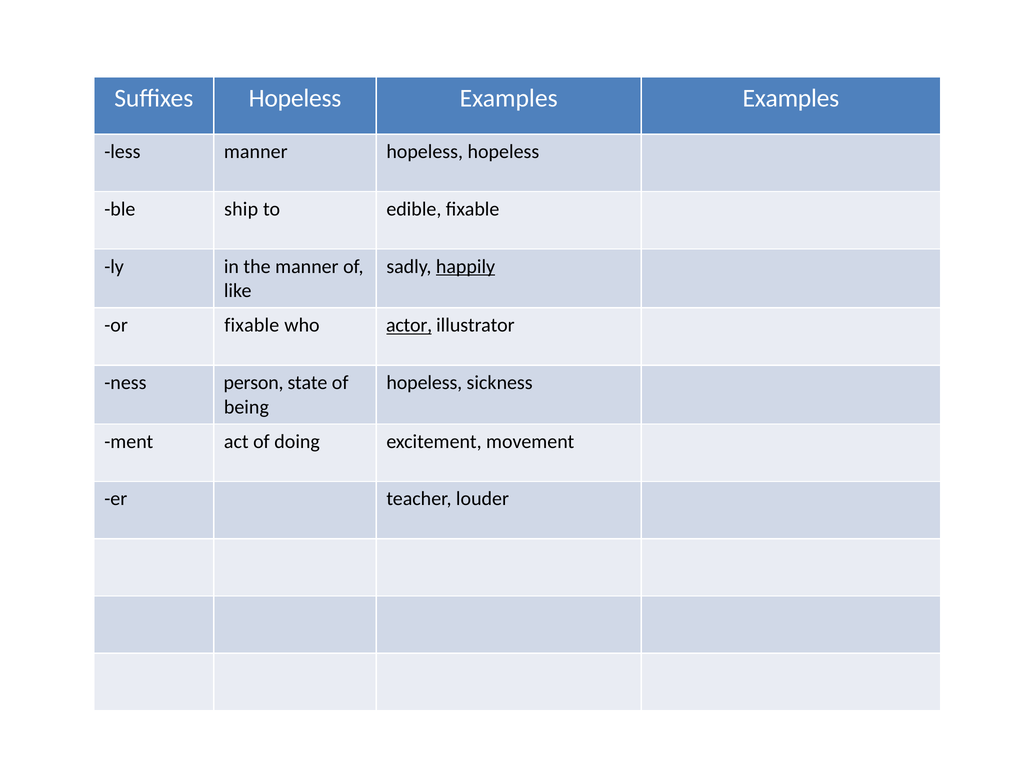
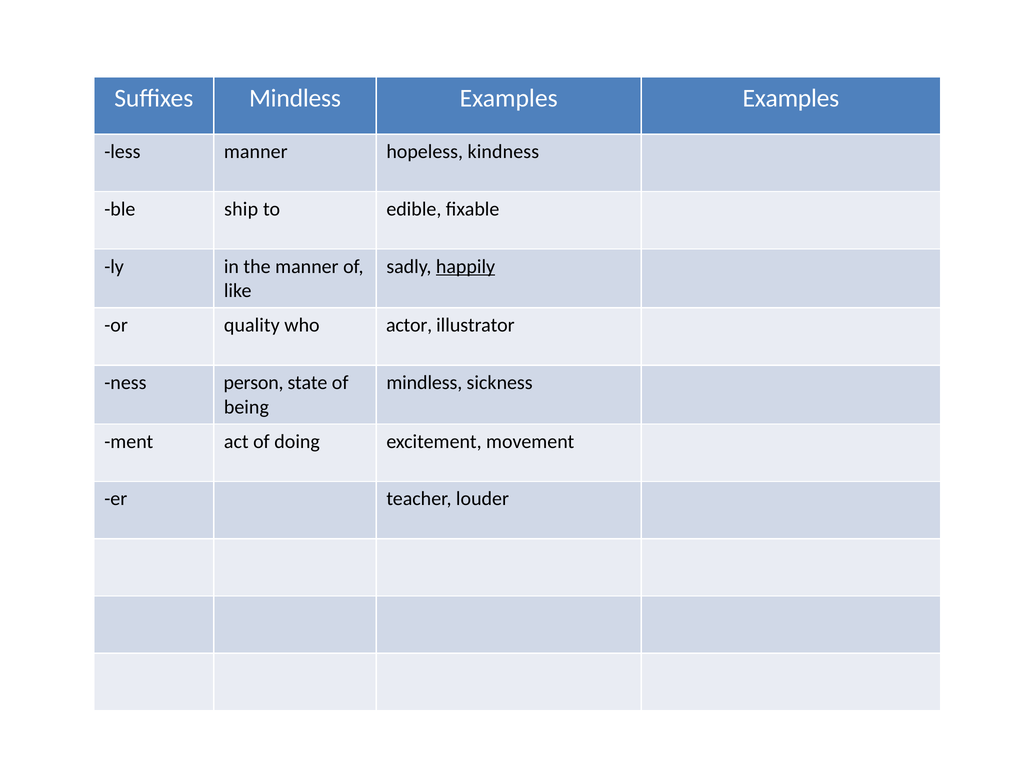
Suffixes Hopeless: Hopeless -> Mindless
hopeless hopeless: hopeless -> kindness
or fixable: fixable -> quality
actor underline: present -> none
hopeless at (424, 382): hopeless -> mindless
